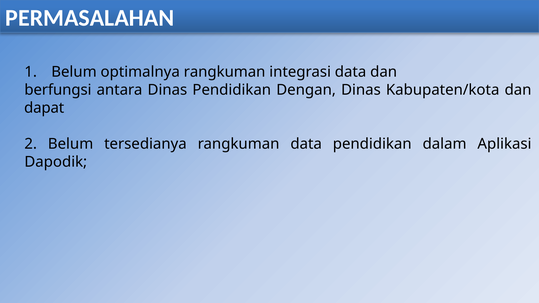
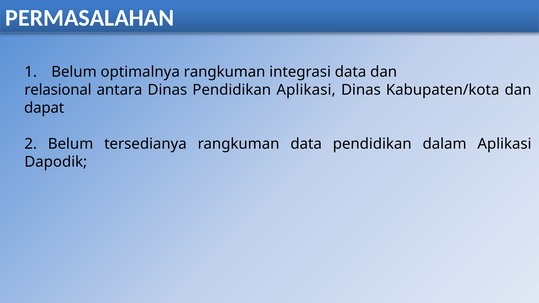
berfungsi: berfungsi -> relasional
Pendidikan Dengan: Dengan -> Aplikasi
